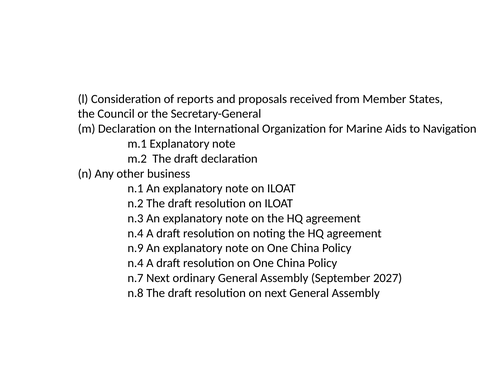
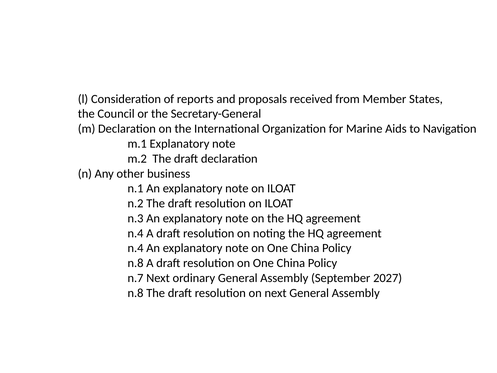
n.9 at (136, 248): n.9 -> n.4
n.4 at (136, 263): n.4 -> n.8
